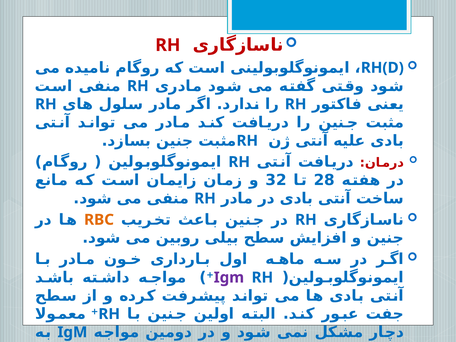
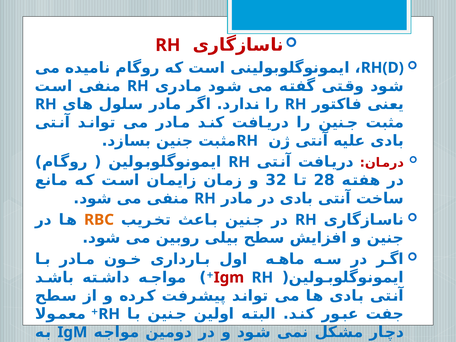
Igm at (229, 277) colour: purple -> red
